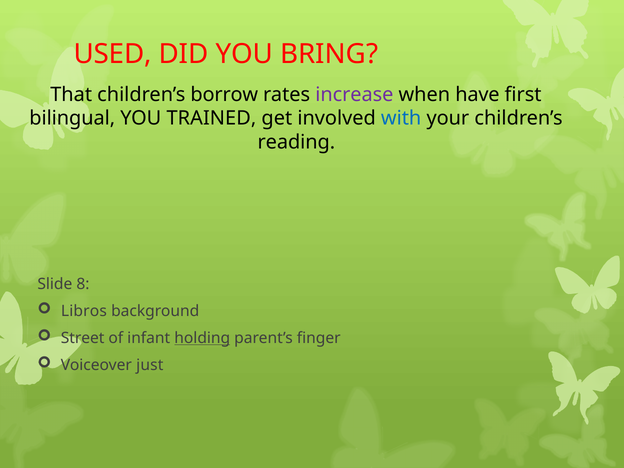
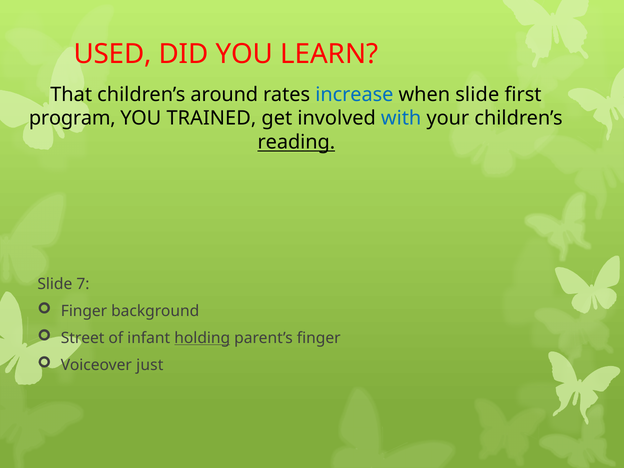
BRING: BRING -> LEARN
borrow: borrow -> around
increase colour: purple -> blue
when have: have -> slide
bilingual: bilingual -> program
reading underline: none -> present
8: 8 -> 7
Libros at (84, 311): Libros -> Finger
